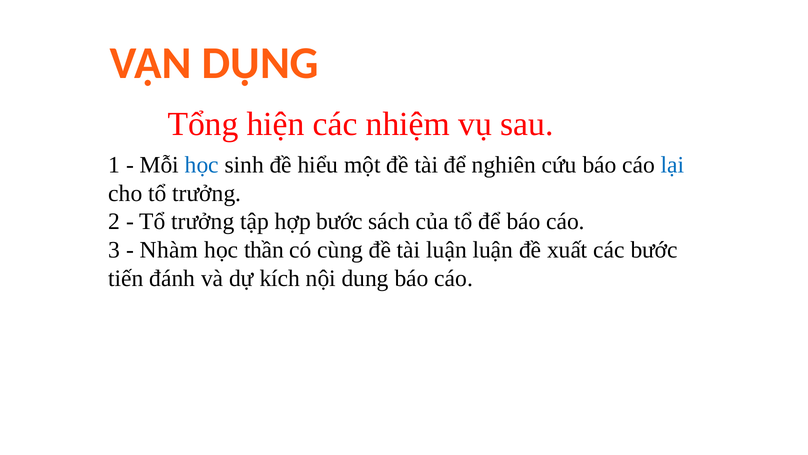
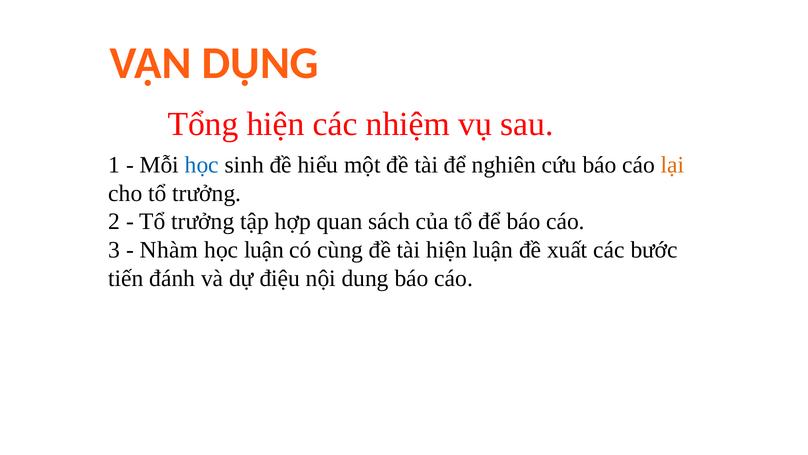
lại colour: blue -> orange
hợp bước: bước -> quan
học thần: thần -> luận
tài luận: luận -> hiện
kích: kích -> điệu
